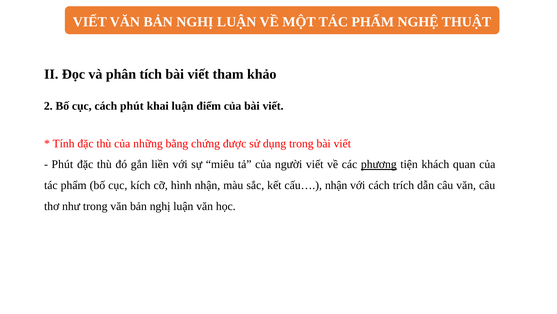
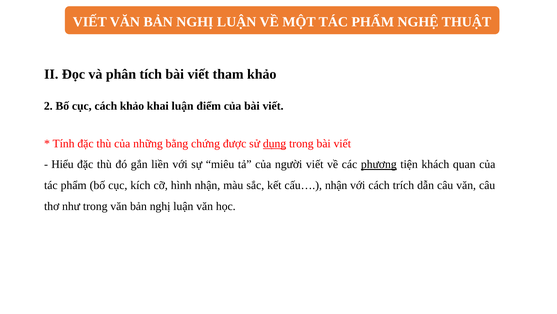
cách phút: phút -> khảo
dụng underline: none -> present
Phút at (62, 164): Phút -> Hiểu
